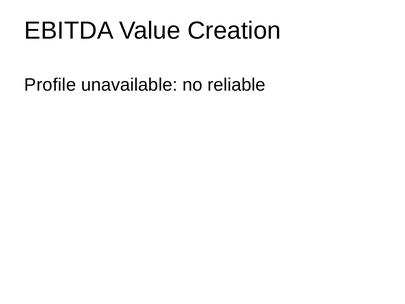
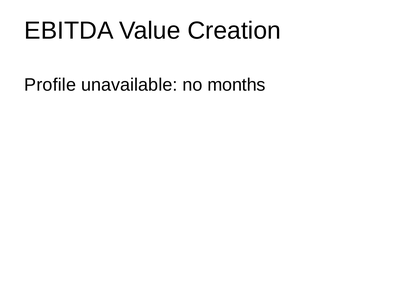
reliable: reliable -> months
